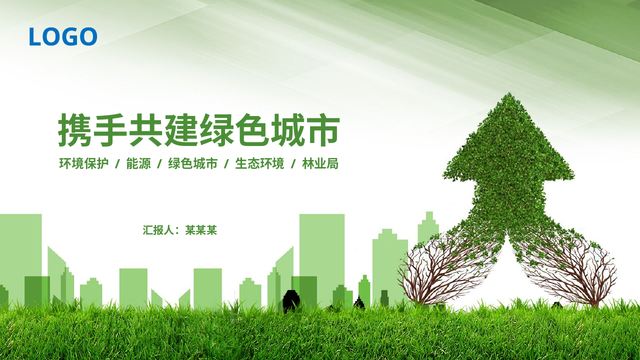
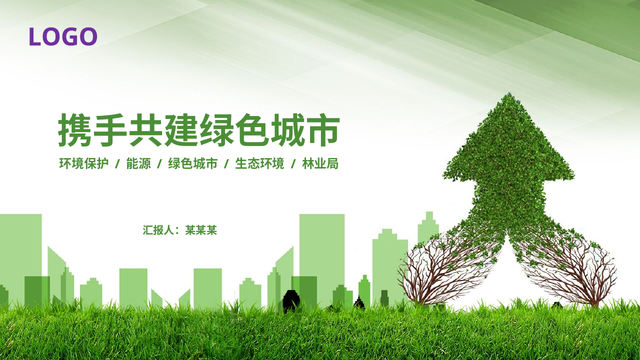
LOGO colour: blue -> purple
